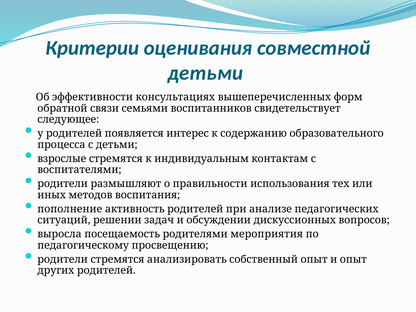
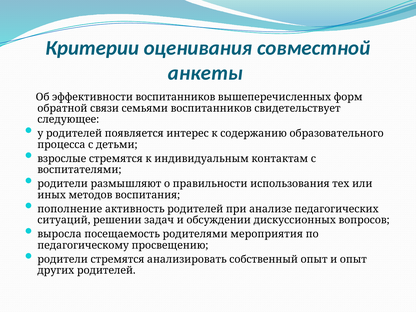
детьми at (206, 73): детьми -> анкеты
эффективности консультациях: консультациях -> воспитанников
